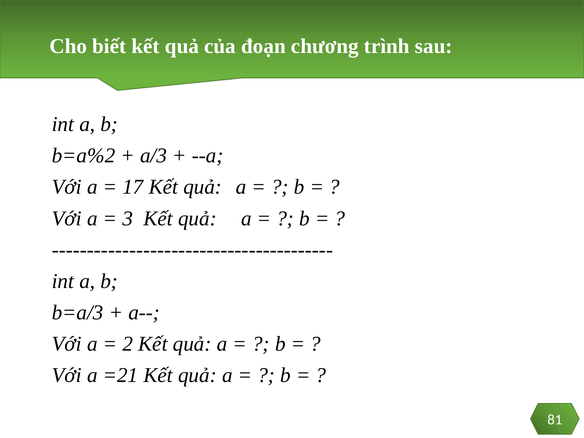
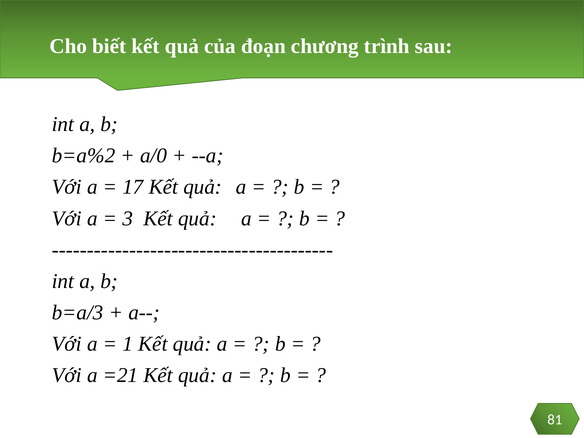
a/3: a/3 -> a/0
2: 2 -> 1
